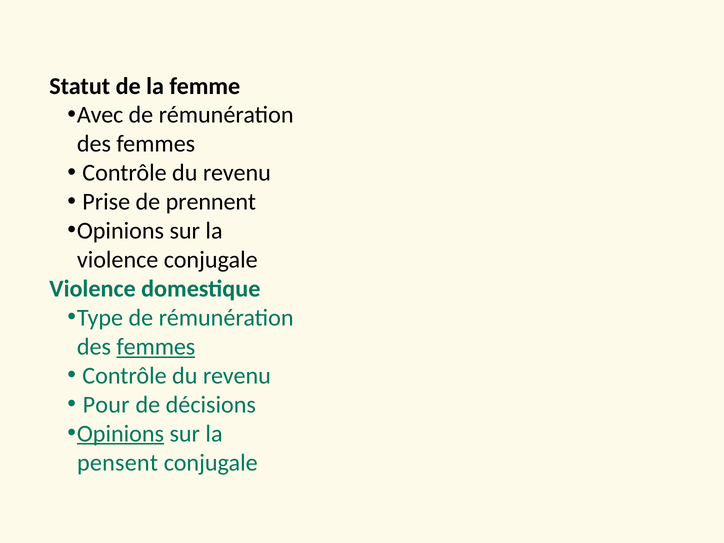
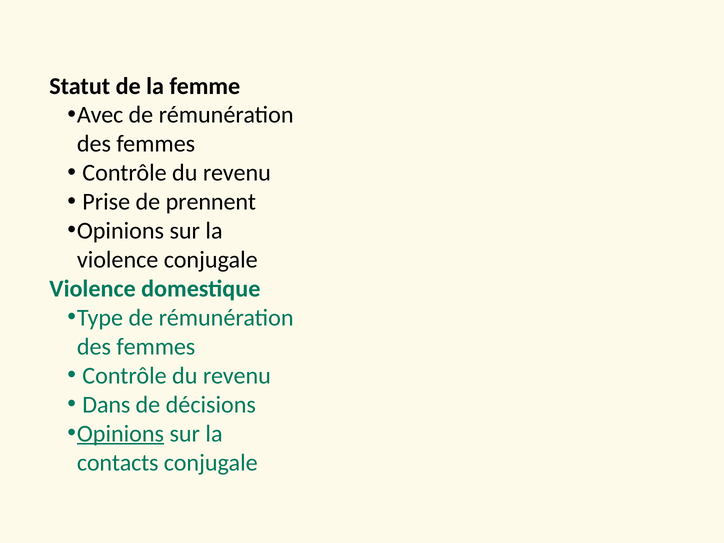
femmes at (156, 347) underline: present -> none
Pour: Pour -> Dans
pensent: pensent -> contacts
